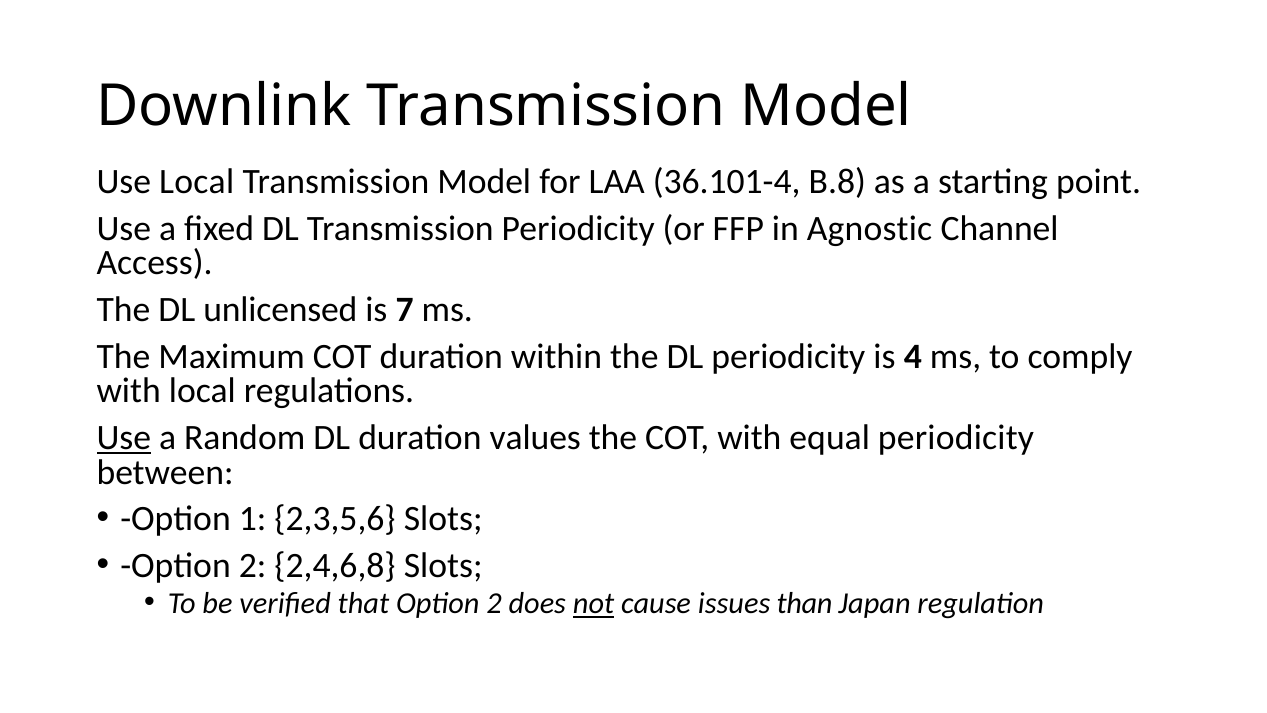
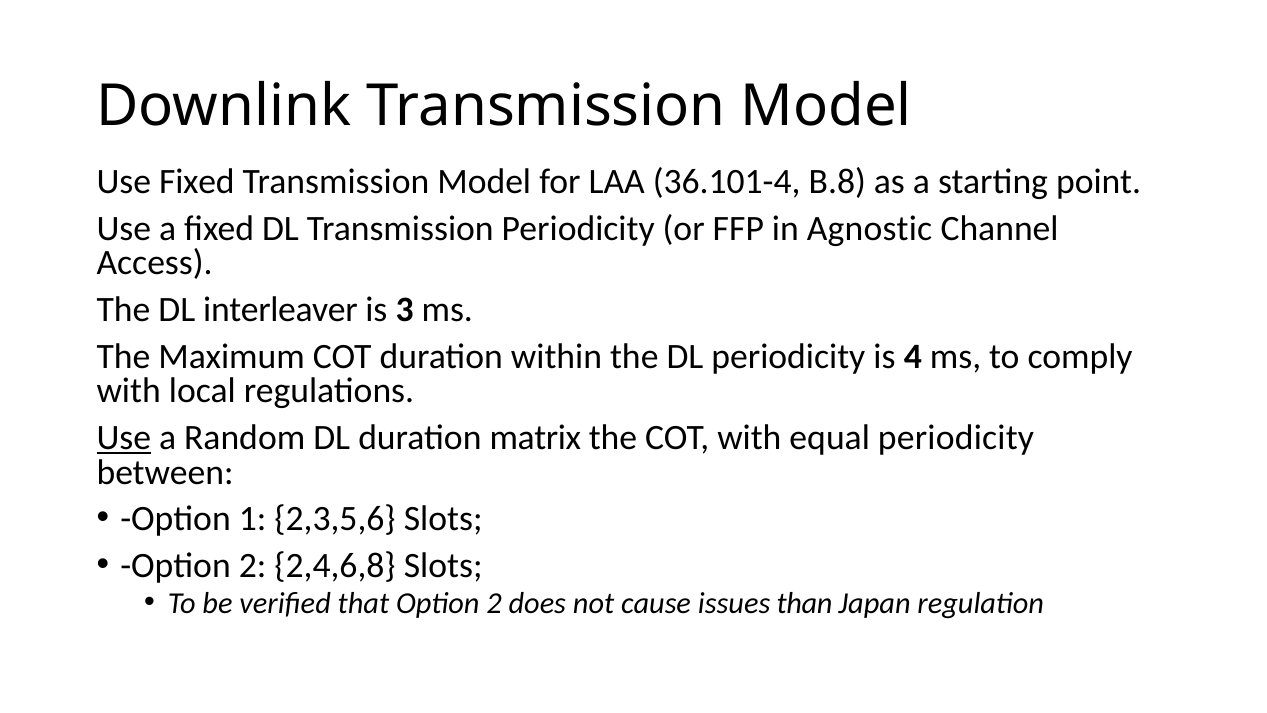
Use Local: Local -> Fixed
unlicensed: unlicensed -> interleaver
7: 7 -> 3
values: values -> matrix
not underline: present -> none
